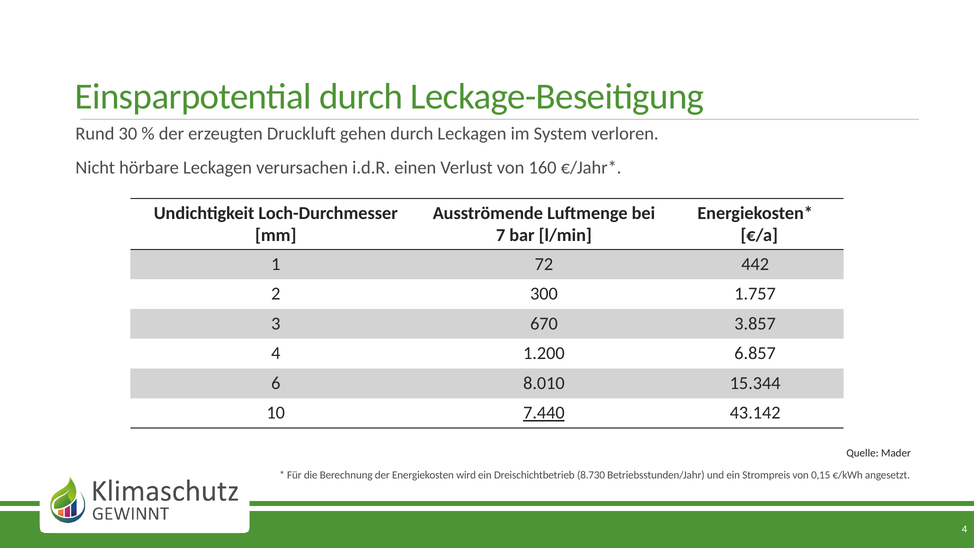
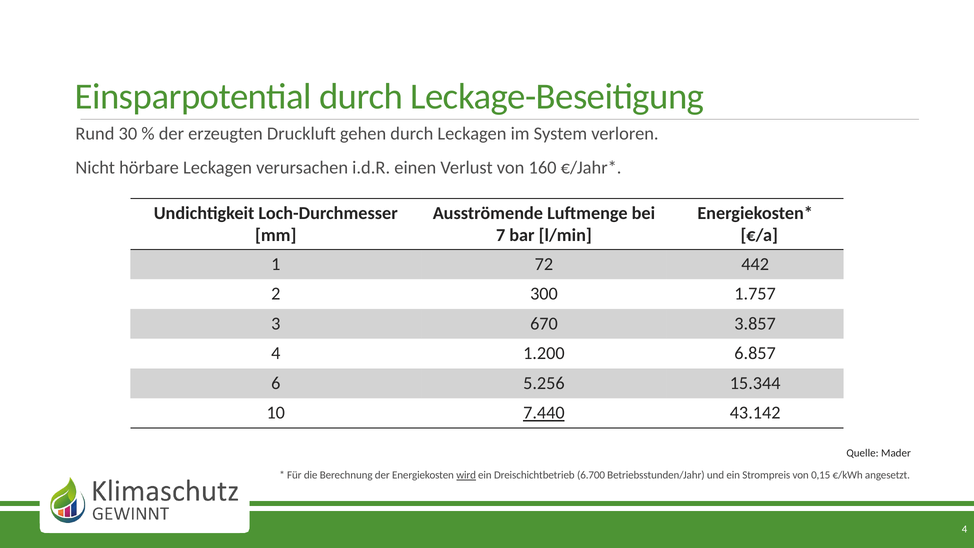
8.010: 8.010 -> 5.256
wird underline: none -> present
8.730: 8.730 -> 6.700
